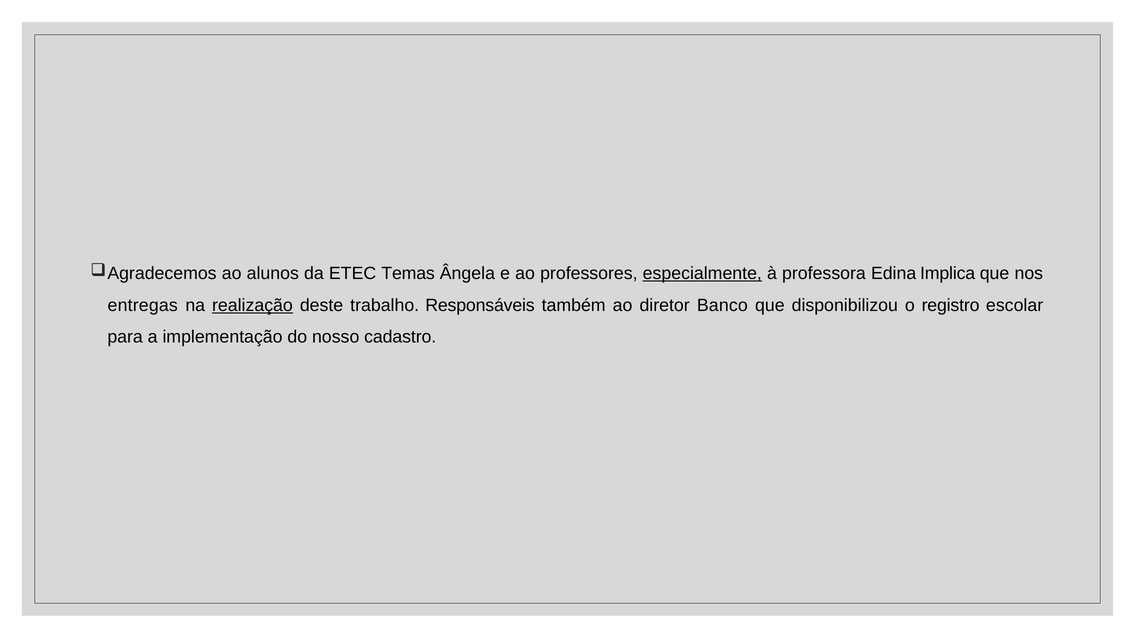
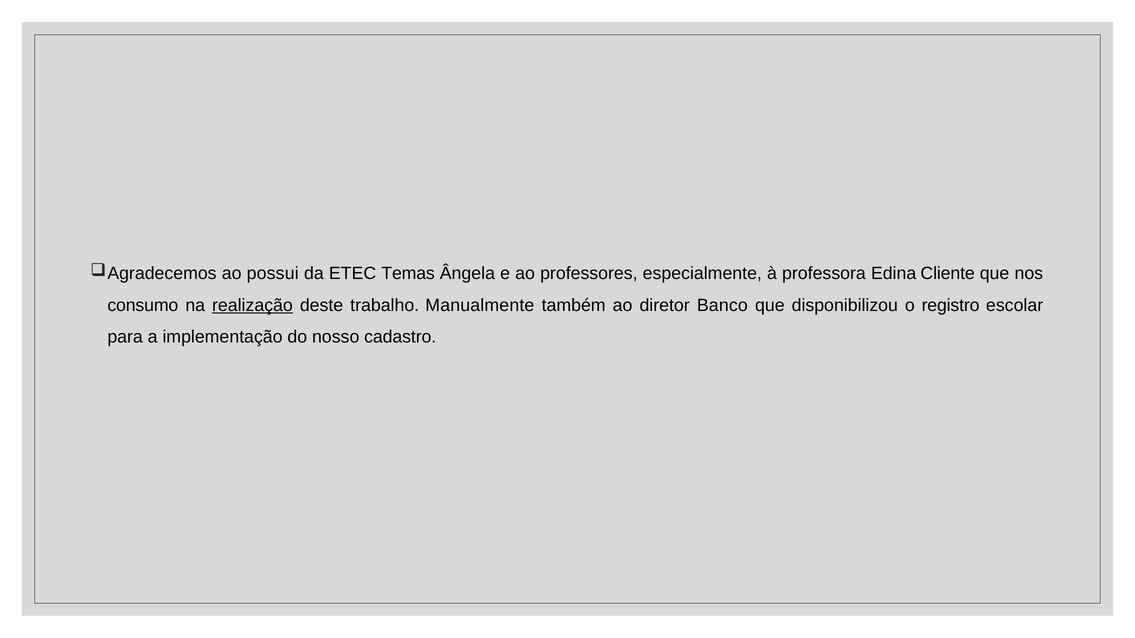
alunos: alunos -> possui
especialmente underline: present -> none
Implica: Implica -> Cliente
entregas: entregas -> consumo
Responsáveis: Responsáveis -> Manualmente
